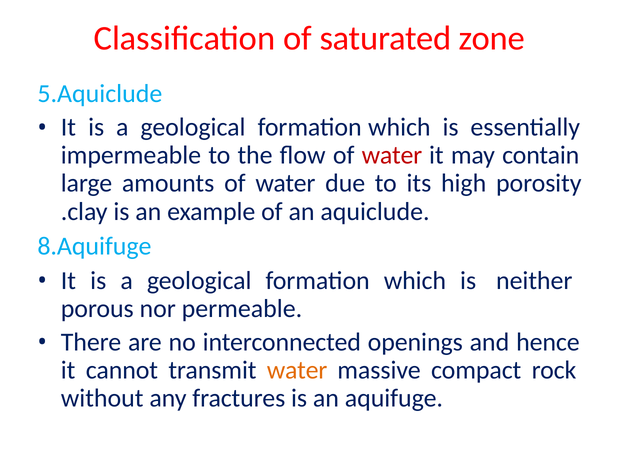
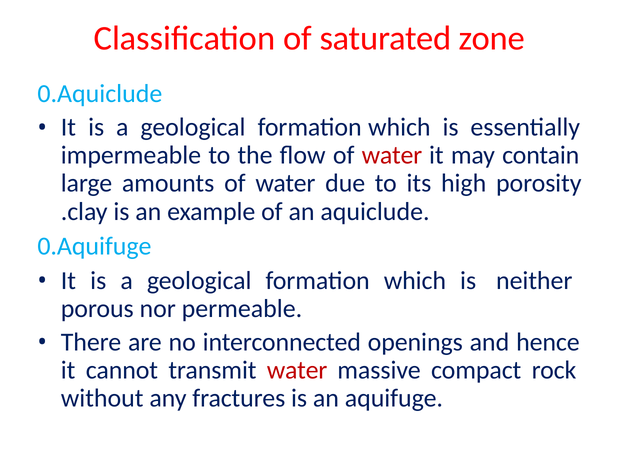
5.Aquiclude: 5.Aquiclude -> 0.Aquiclude
8.Aquifuge: 8.Aquifuge -> 0.Aquifuge
water at (297, 371) colour: orange -> red
